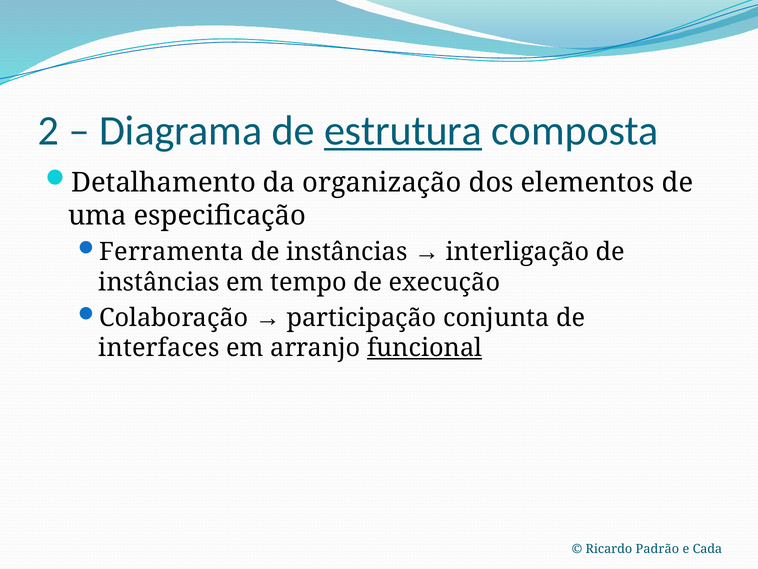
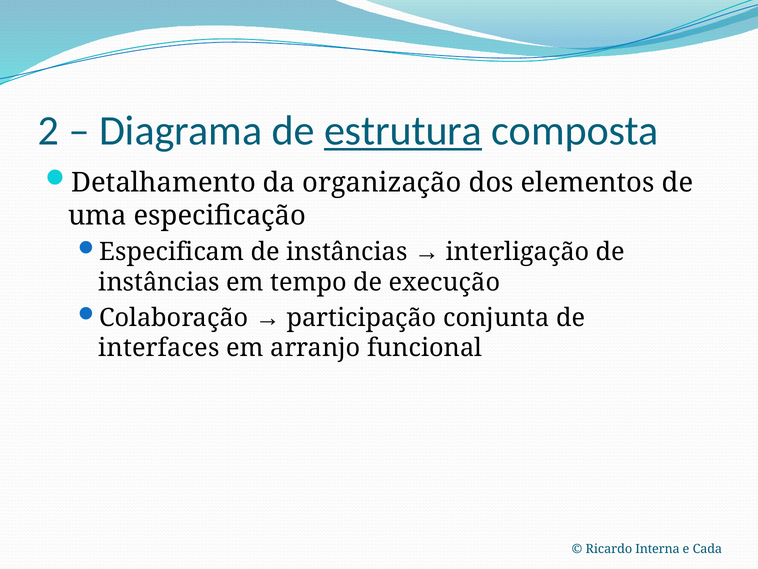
Ferramenta: Ferramenta -> Especificam
funcional underline: present -> none
Padrão: Padrão -> Interna
